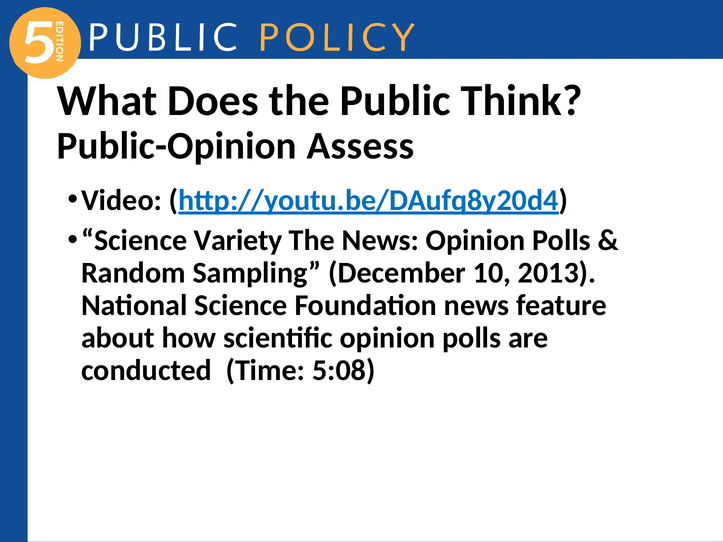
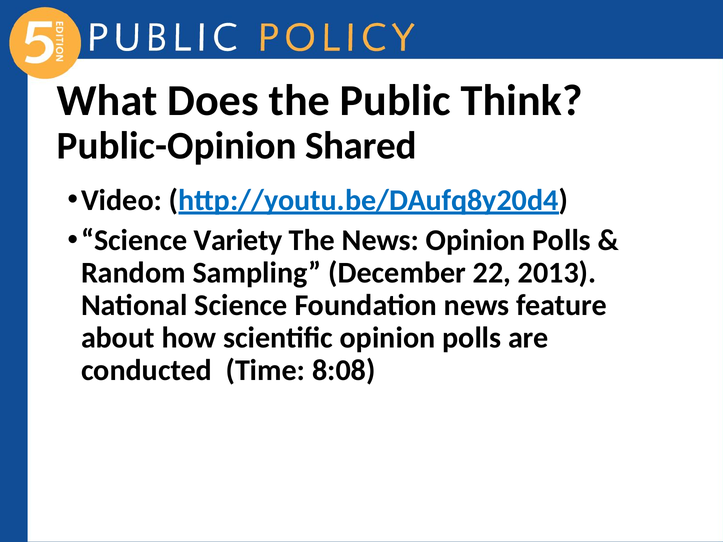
Assess: Assess -> Shared
10: 10 -> 22
5:08: 5:08 -> 8:08
